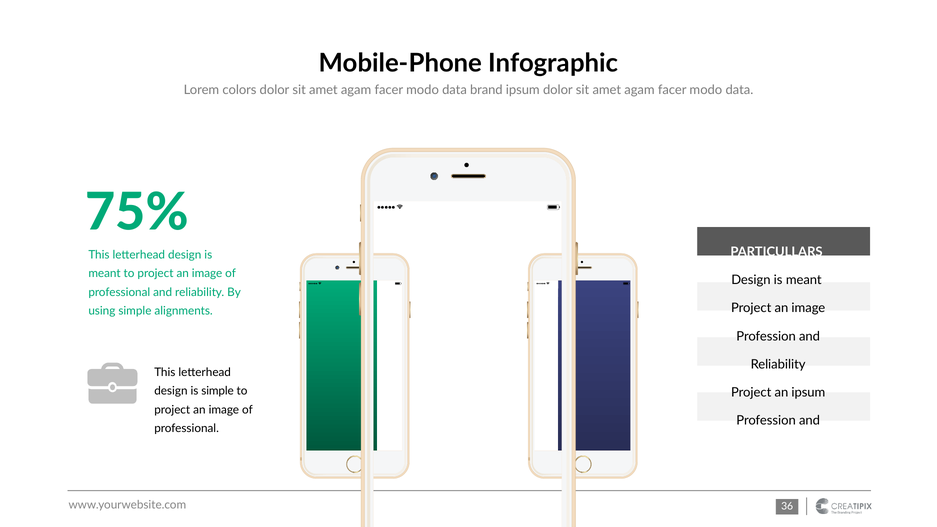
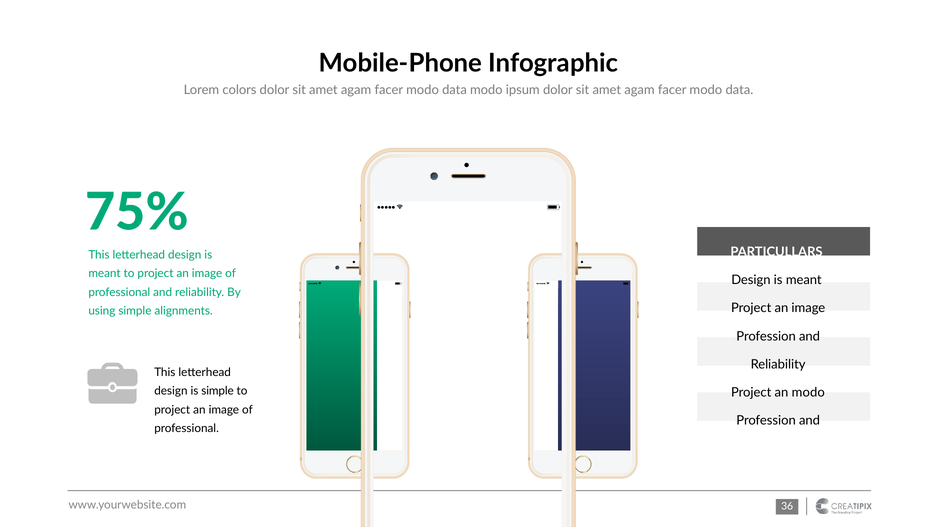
data brand: brand -> modo
an ipsum: ipsum -> modo
